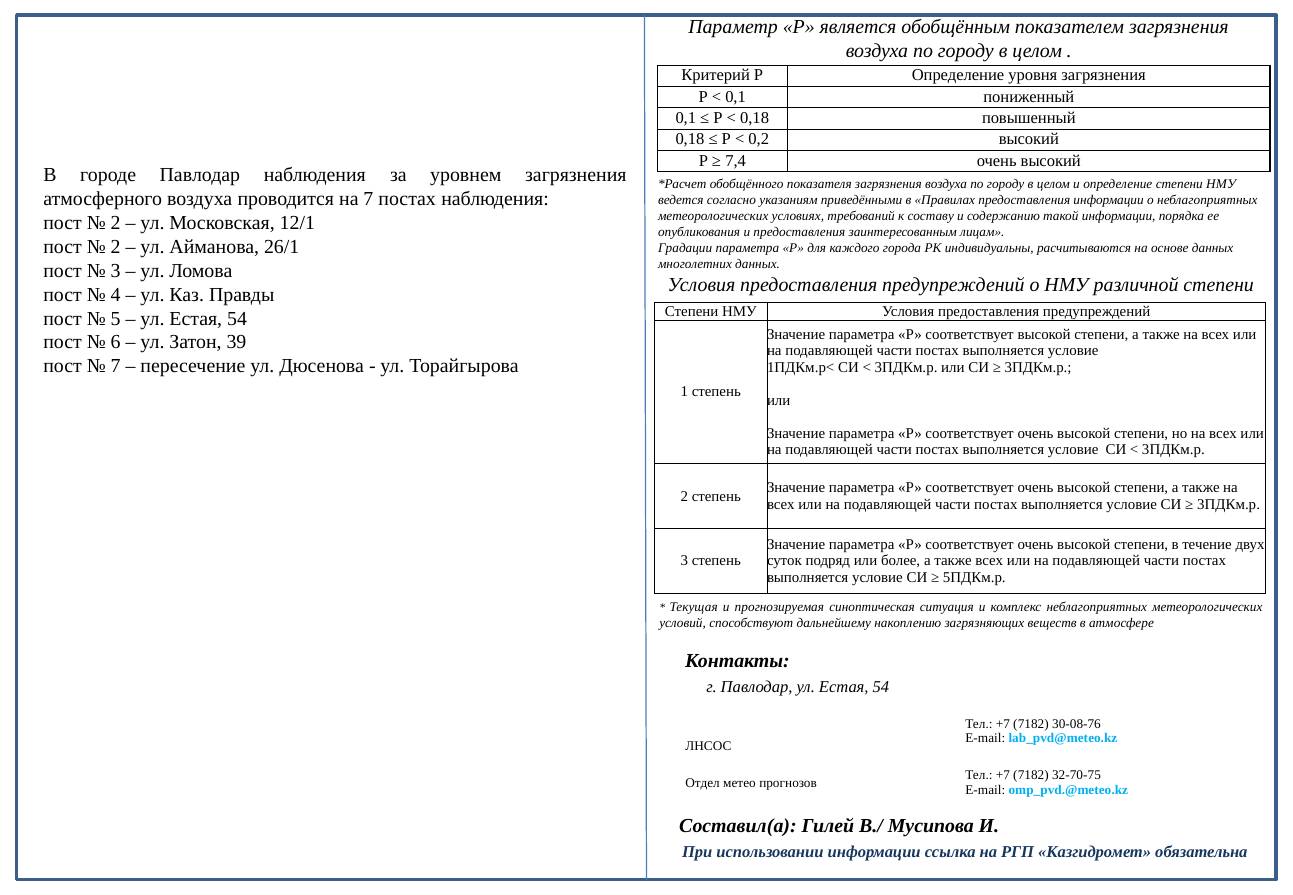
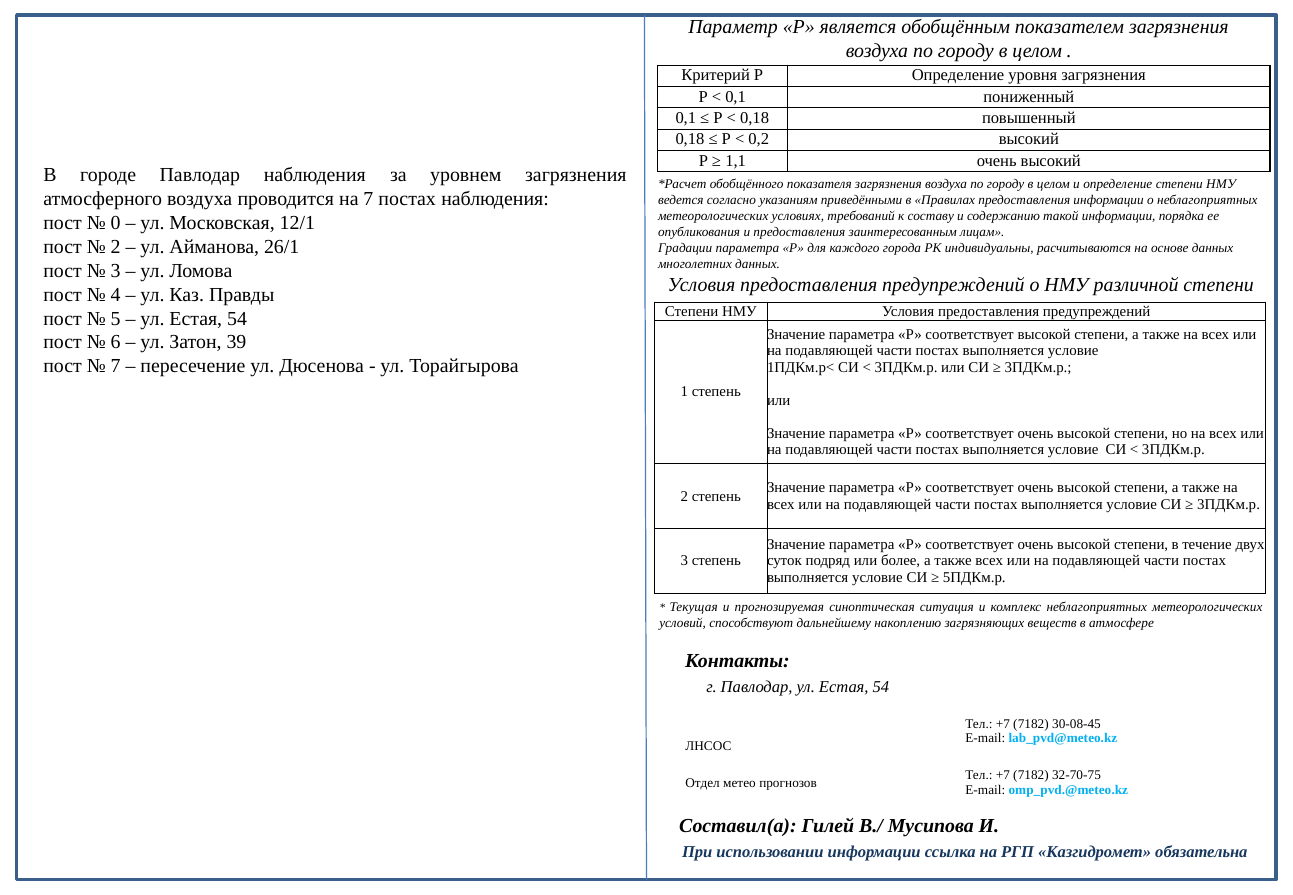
7,4: 7,4 -> 1,1
2 at (116, 223): 2 -> 0
30-08-76: 30-08-76 -> 30-08-45
